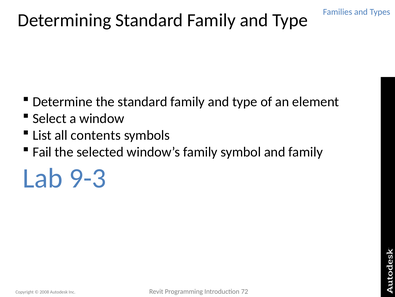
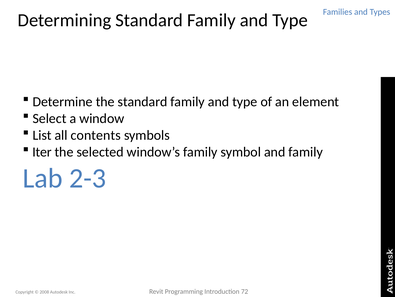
Fail: Fail -> Iter
9-3: 9-3 -> 2-3
